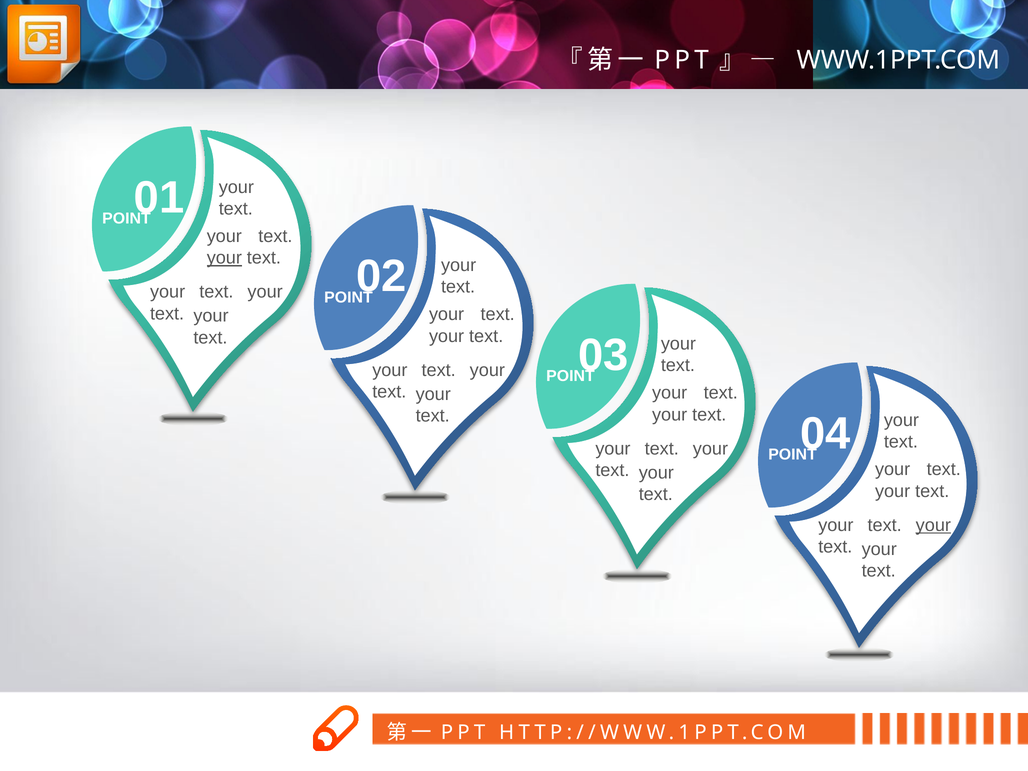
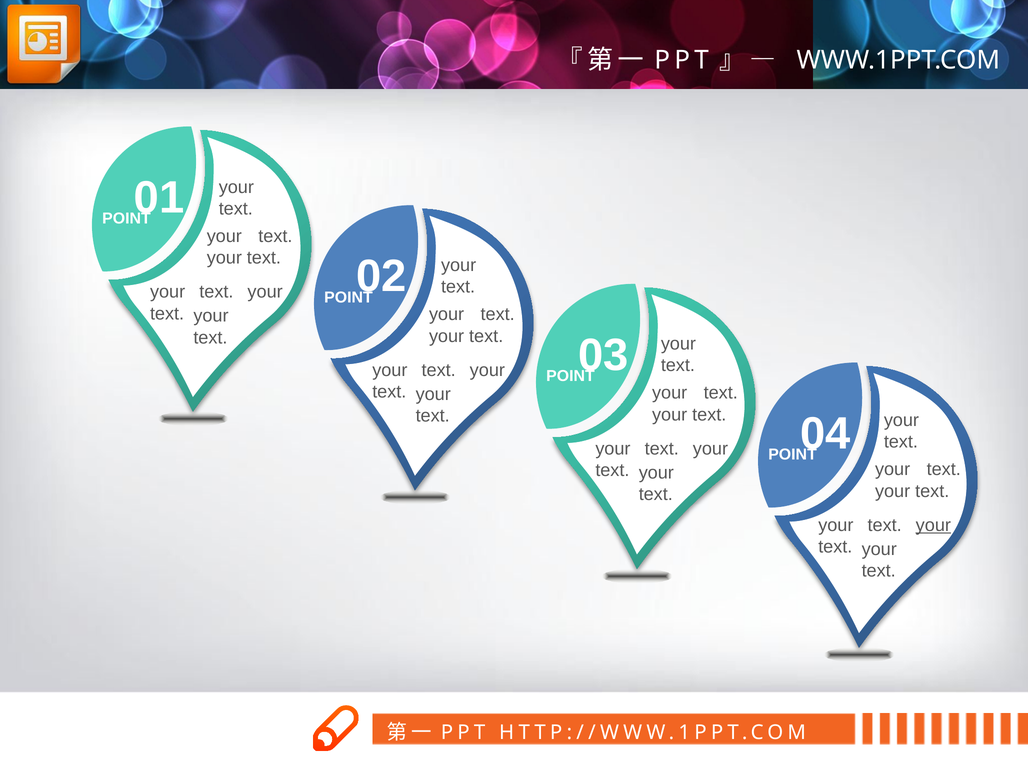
your at (224, 258) underline: present -> none
